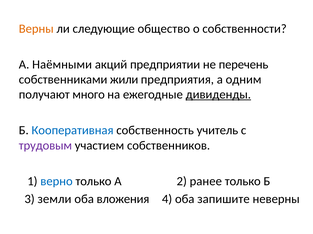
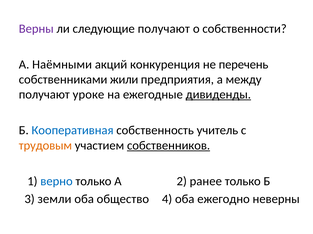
Верны colour: orange -> purple
следующие общество: общество -> получают
предприятии: предприятии -> конкуренция
одним: одним -> между
много: много -> уроке
трудовым colour: purple -> orange
собственников underline: none -> present
вложения: вложения -> общество
запишите: запишите -> ежегодно
